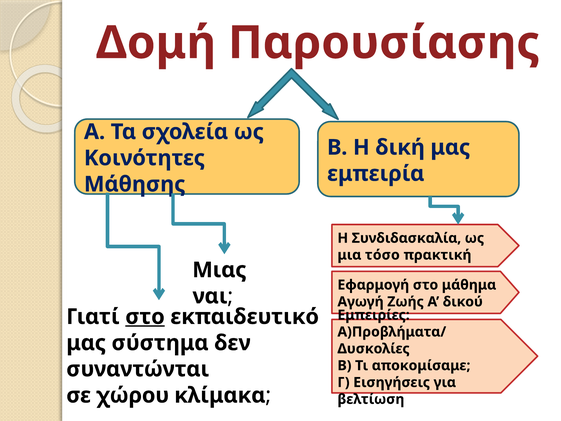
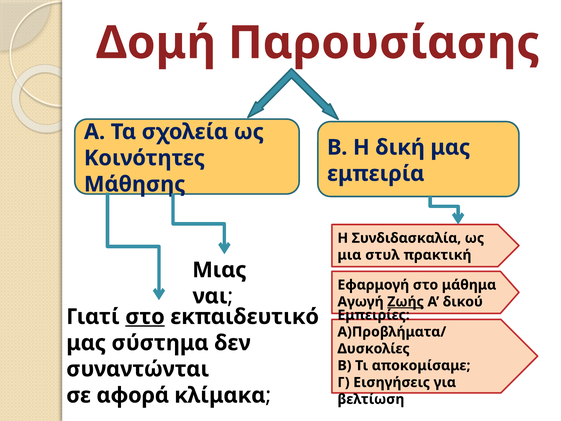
τόσο: τόσο -> στυλ
Ζωής underline: none -> present
χώρου: χώρου -> αφορά
